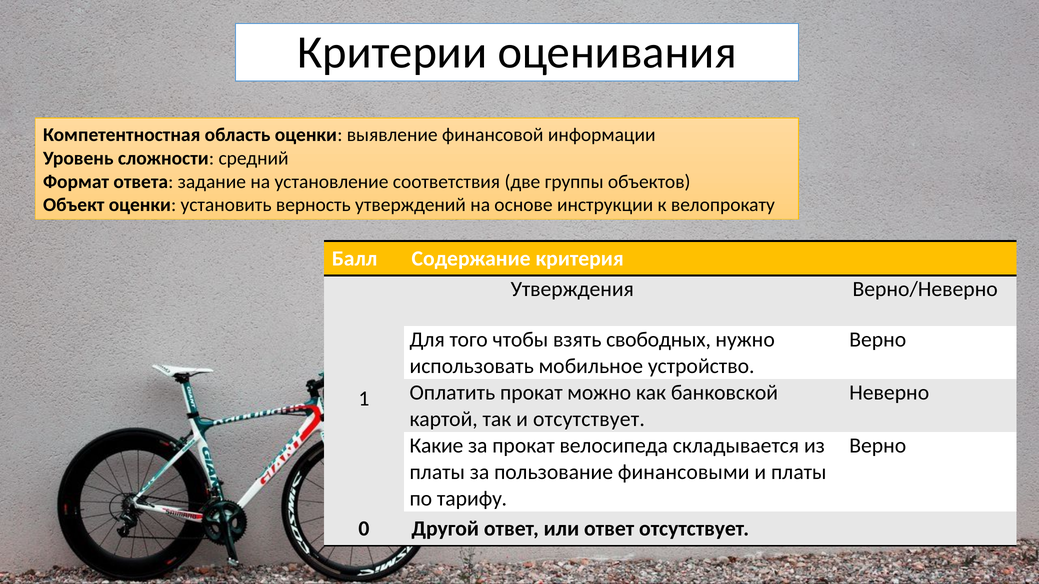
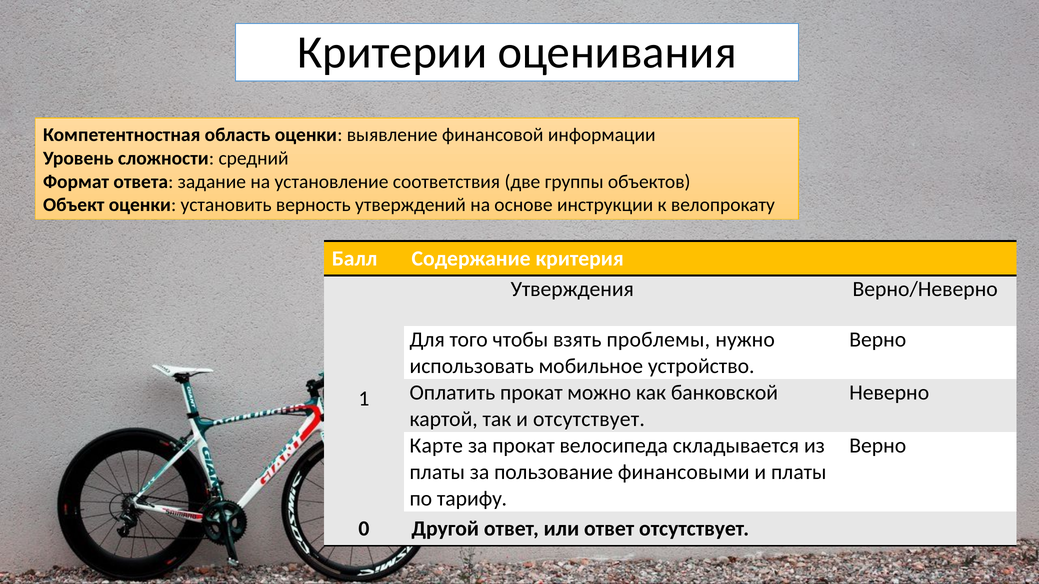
свободных: свободных -> проблемы
Какие: Какие -> Карте
